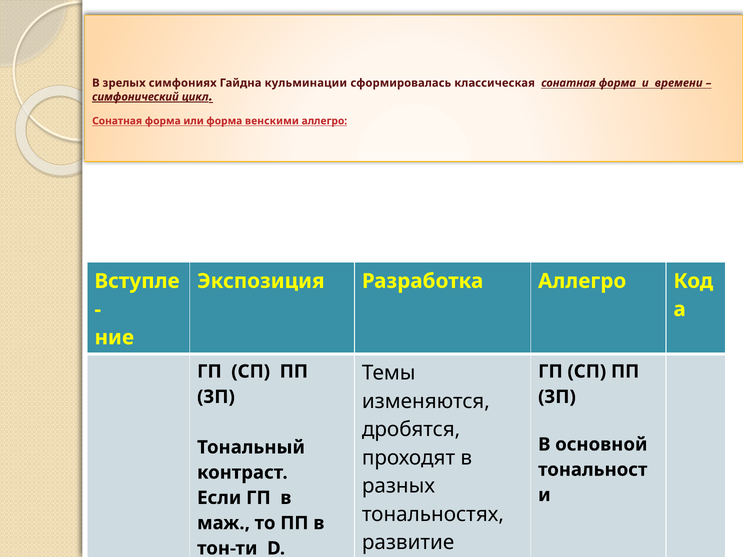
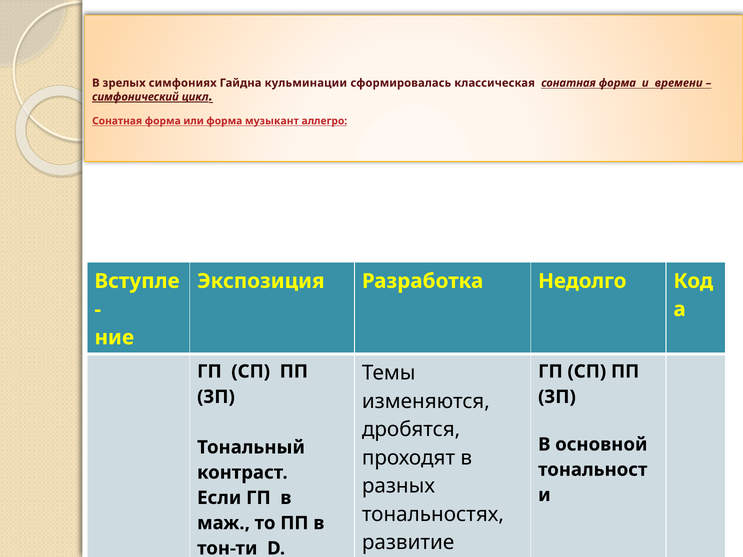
венскими: венскими -> музыкант
Разработка Аллегро: Аллегро -> Недолго
